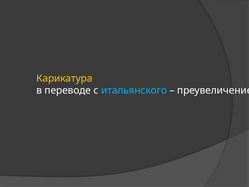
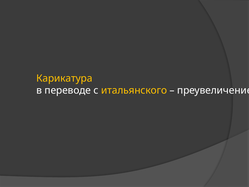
итальянского colour: light blue -> yellow
